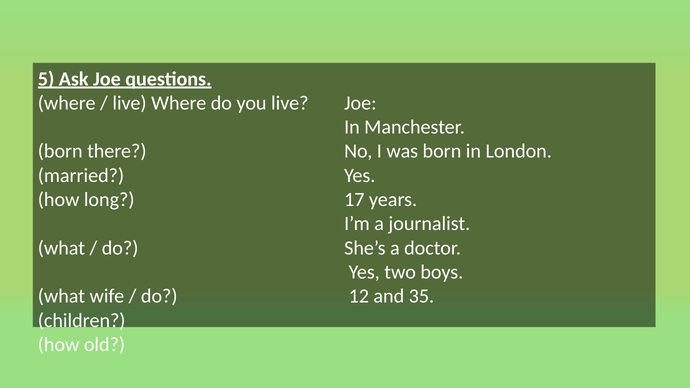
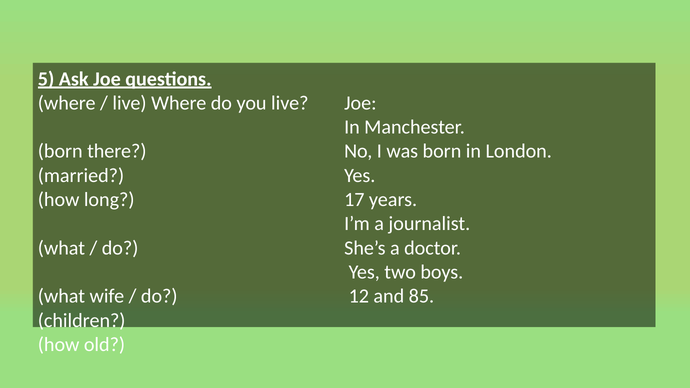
35: 35 -> 85
